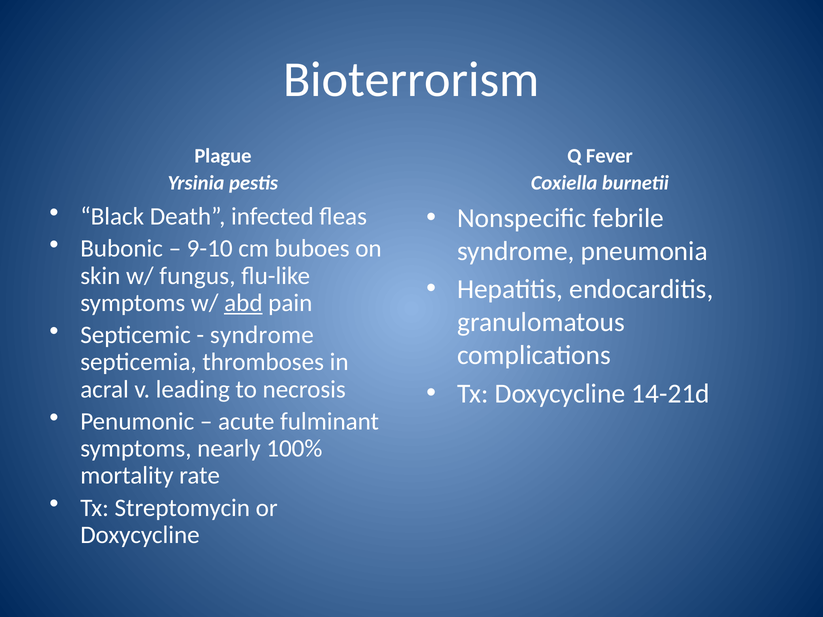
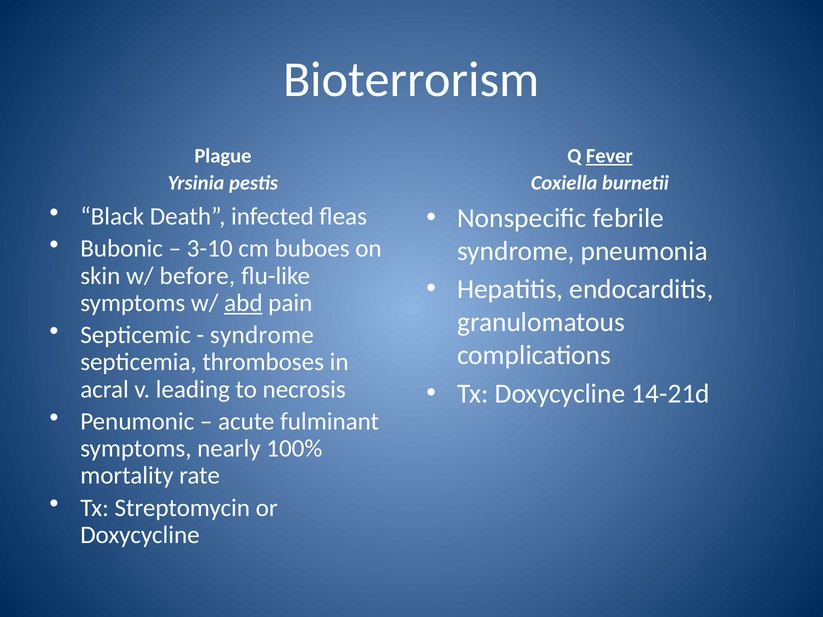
Fever underline: none -> present
9-10: 9-10 -> 3-10
fungus: fungus -> before
